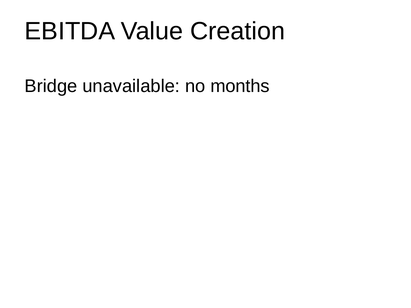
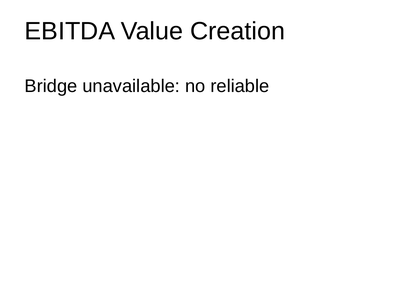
months: months -> reliable
